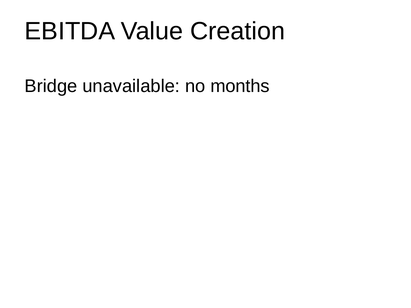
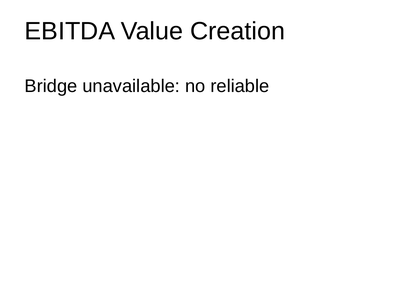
months: months -> reliable
